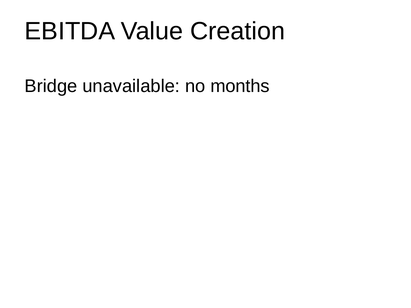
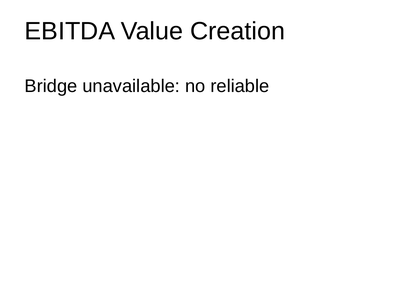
months: months -> reliable
